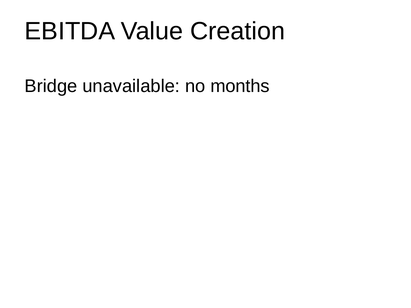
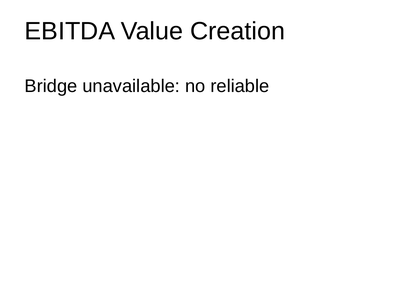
months: months -> reliable
